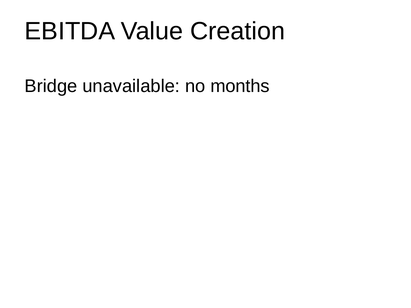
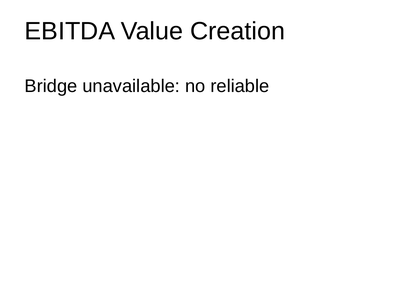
months: months -> reliable
